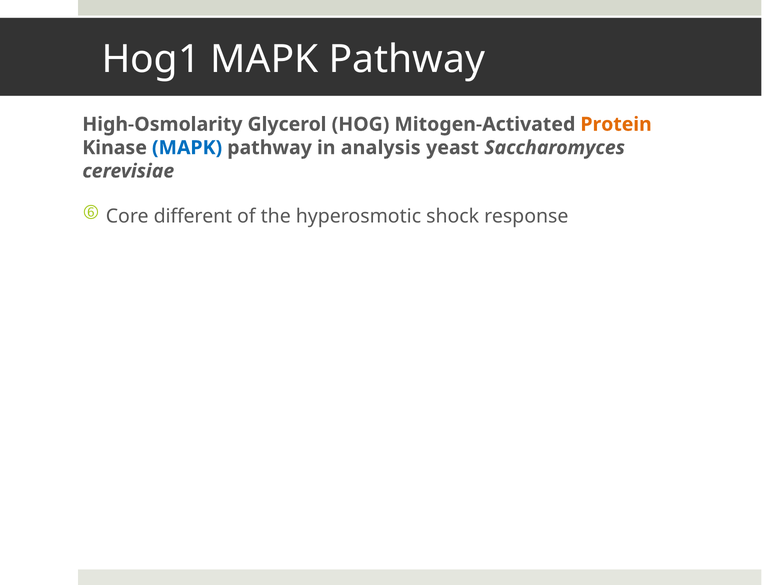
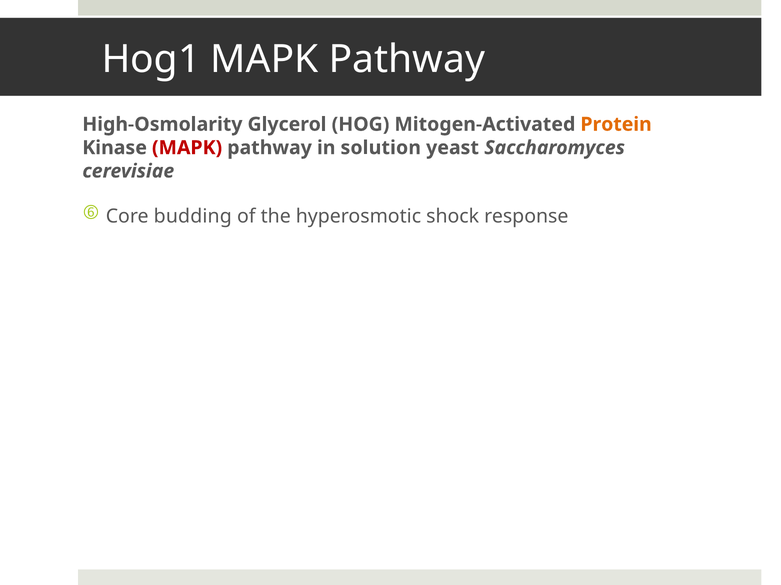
MAPK at (187, 148) colour: blue -> red
analysis: analysis -> solution
different: different -> budding
